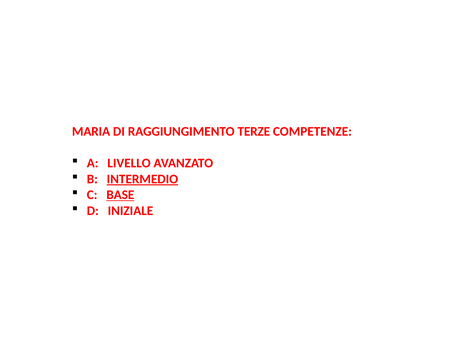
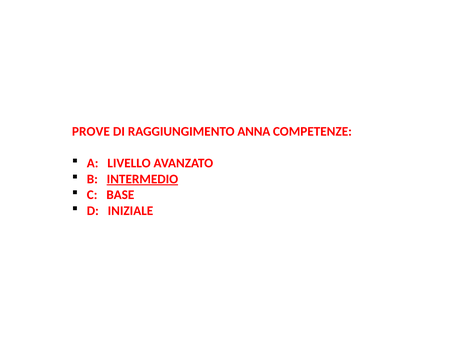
MARIA: MARIA -> PROVE
TERZE: TERZE -> ANNA
BASE underline: present -> none
